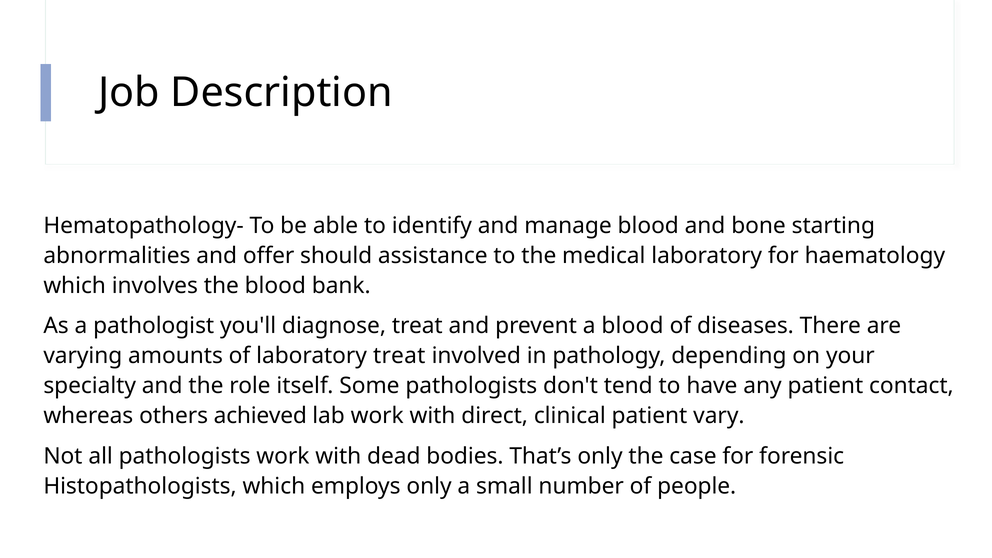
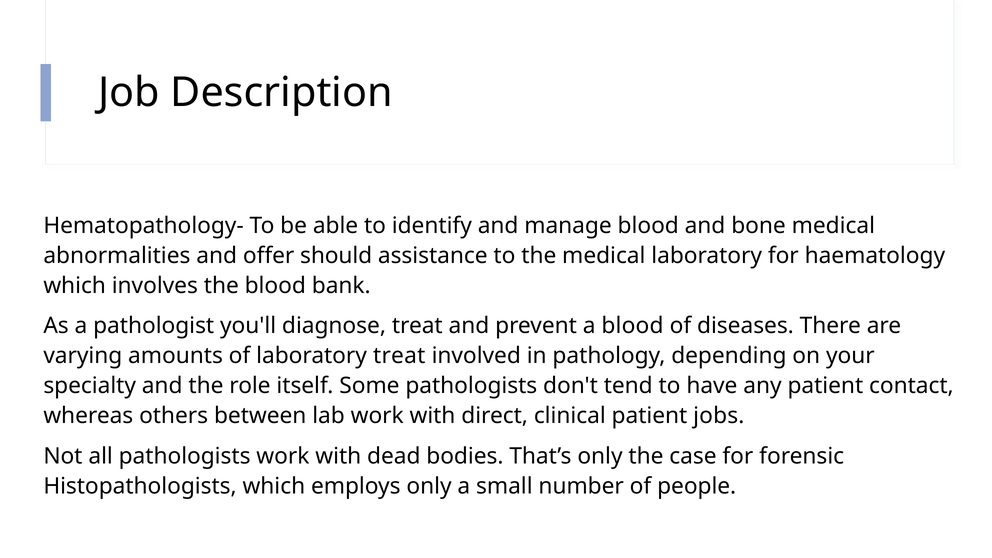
bone starting: starting -> medical
achieved: achieved -> between
vary: vary -> jobs
